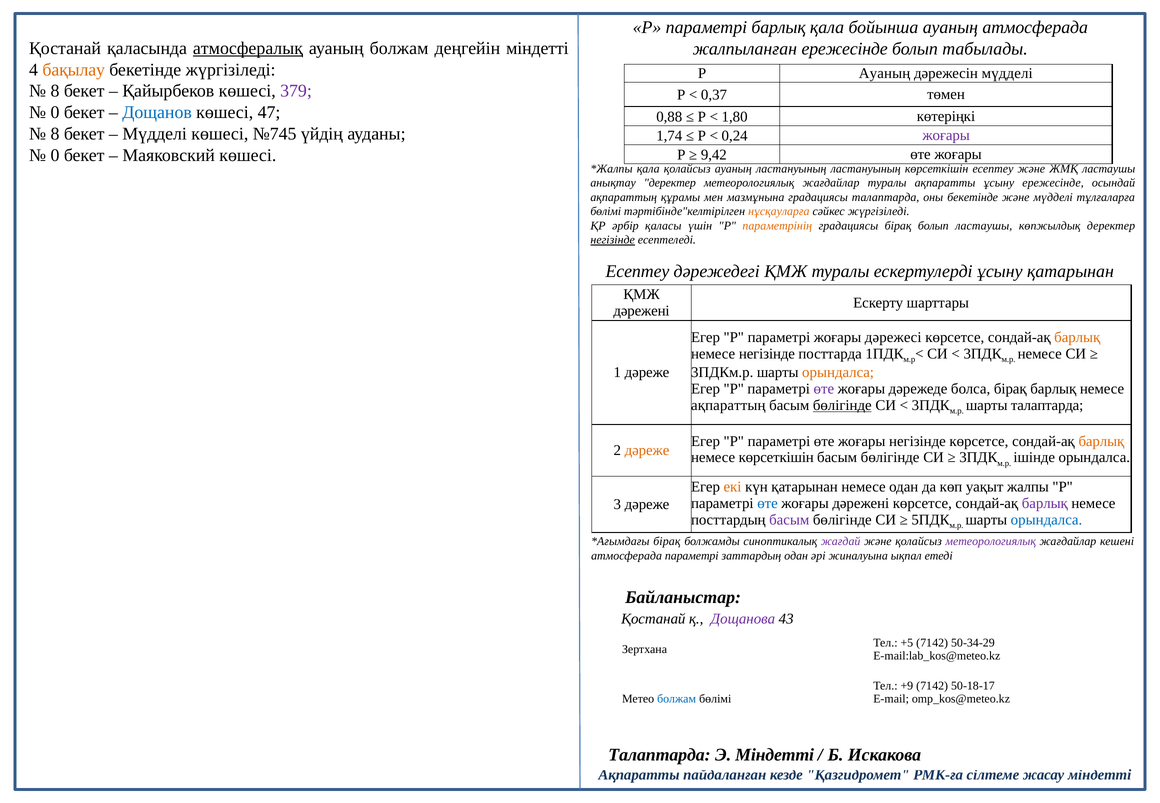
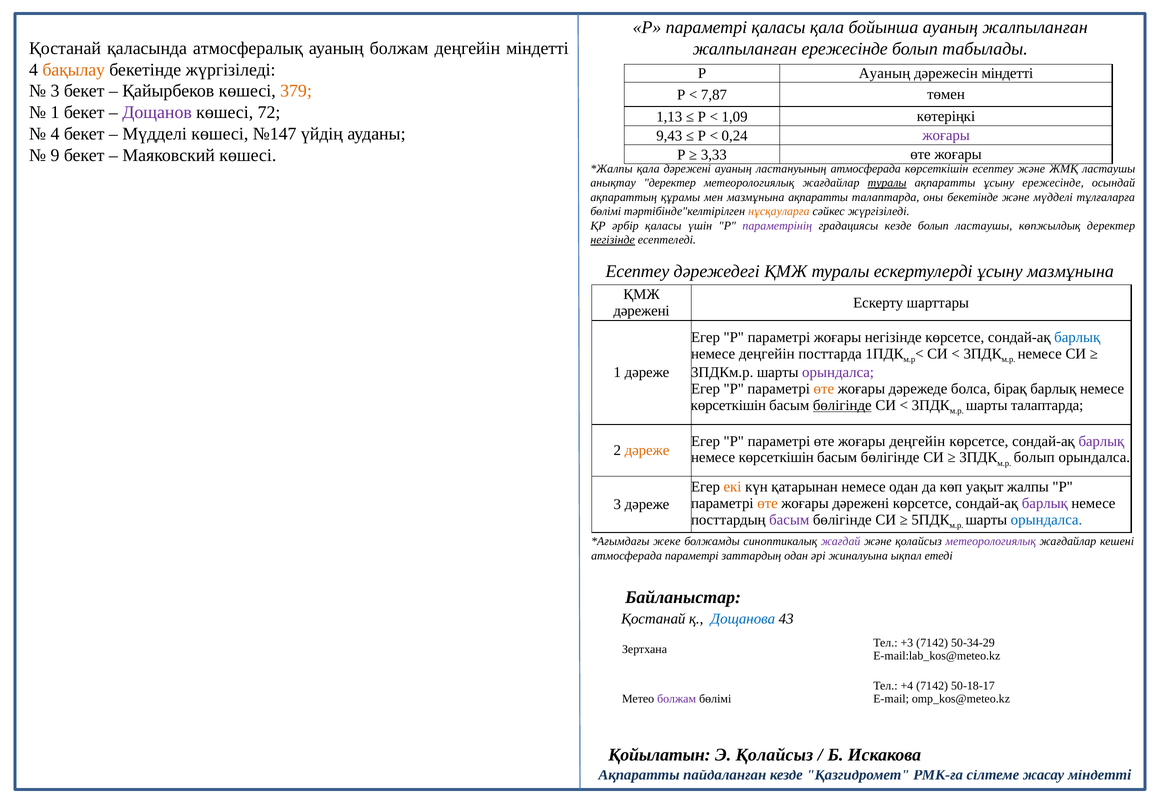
параметрі барлық: барлық -> қаласы
ауаның атмосферада: атмосферада -> жалпыланған
атмосфералық underline: present -> none
дәрежесін мүдделі: мүдделі -> міндетті
8 at (55, 91): 8 -> 3
379 colour: purple -> orange
0,37: 0,37 -> 7,87
0 at (55, 112): 0 -> 1
Дощанов colour: blue -> purple
47: 47 -> 72
0,88: 0,88 -> 1,13
1,80: 1,80 -> 1,09
8 at (55, 134): 8 -> 4
№745: №745 -> №147
1,74: 1,74 -> 9,43
0 at (55, 155): 0 -> 9
9,42: 9,42 -> 3,33
қала қолайсыз: қолайсыз -> дәрежені
ластануының ластануының: ластануының -> атмосферада
туралы at (887, 183) underline: none -> present
мазмұнына градациясы: градациясы -> ақпаратты
параметрінің colour: orange -> purple
градациясы бірақ: бірақ -> кезде
ұсыну қатарынан: қатарынан -> мазмұнына
жоғары дәрежесі: дәрежесі -> негізінде
барлық at (1077, 337) colour: orange -> blue
немесе негізінде: негізінде -> деңгейін
орындалса at (838, 373) colour: orange -> purple
өте at (824, 389) colour: purple -> orange
ақпараттың at (728, 405): ақпараттың -> көрсеткішін
жоғары негізінде: негізінде -> деңгейін
барлық at (1101, 441) colour: orange -> purple
ішінде at (1034, 458): ішінде -> болып
өте at (768, 503) colour: blue -> orange
бірақ at (667, 541): бірақ -> жеке
Дощанова colour: purple -> blue
+5: +5 -> +3
+9: +9 -> +4
болжам at (677, 699) colour: blue -> purple
Талаптарда at (659, 755): Талаптарда -> Қойылатын
Э Міндетті: Міндетті -> Қолайсыз
